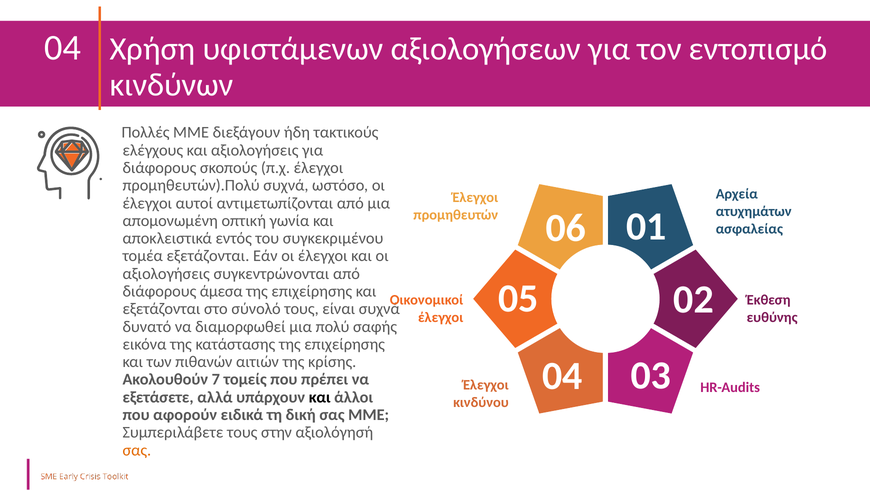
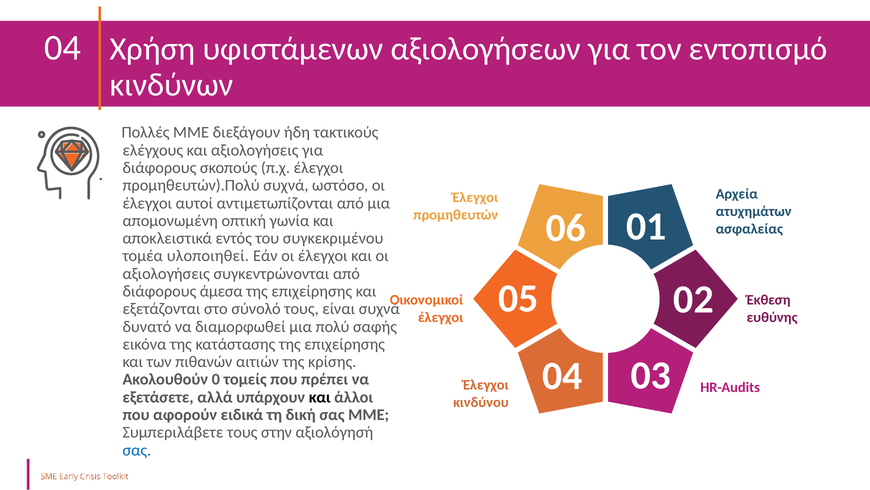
τομέα εξετάζονται: εξετάζονται -> υλοποιηθεί
7: 7 -> 0
σας at (137, 450) colour: orange -> blue
